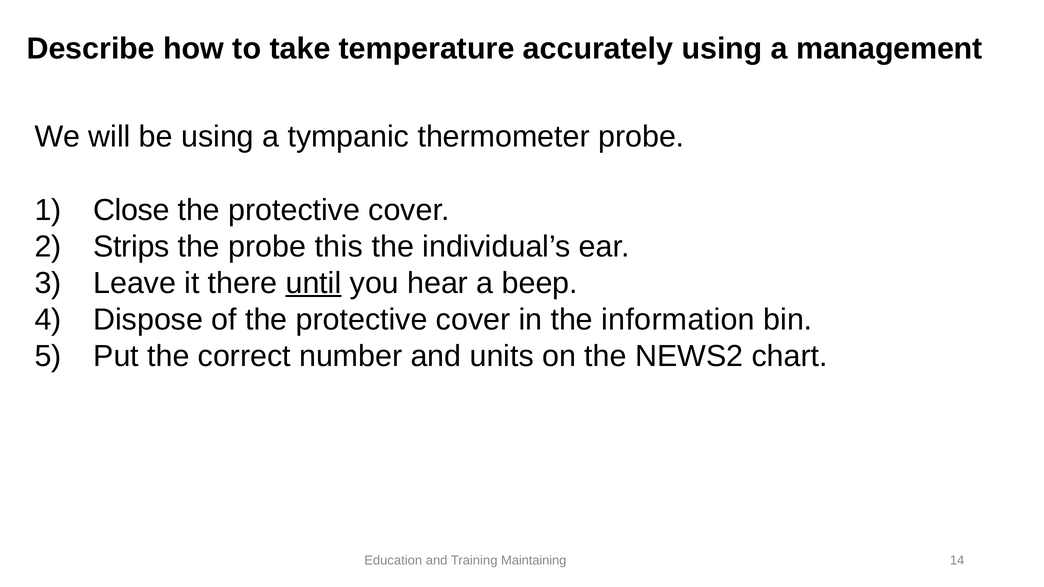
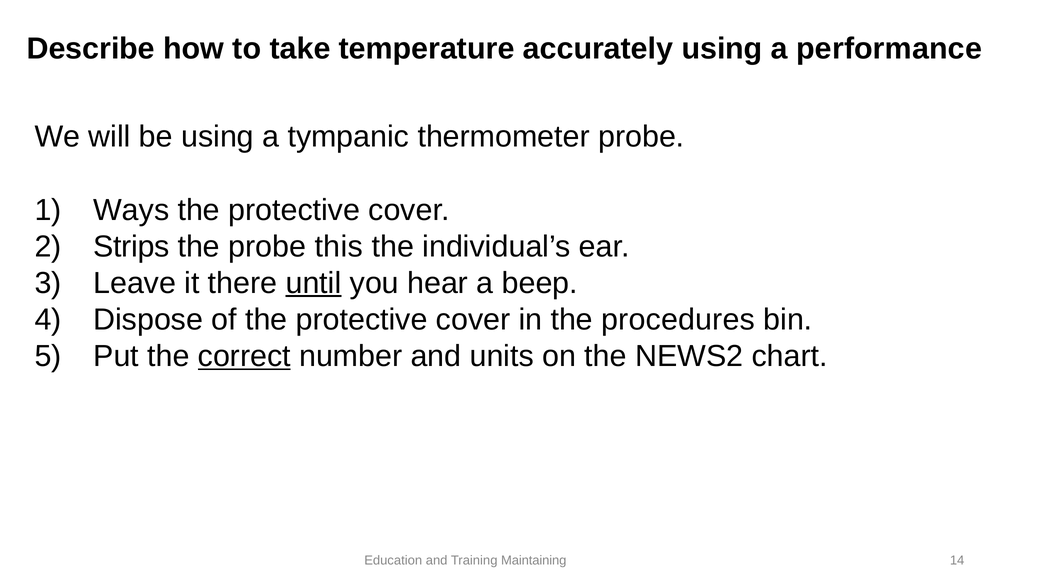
management: management -> performance
Close: Close -> Ways
information: information -> procedures
correct underline: none -> present
